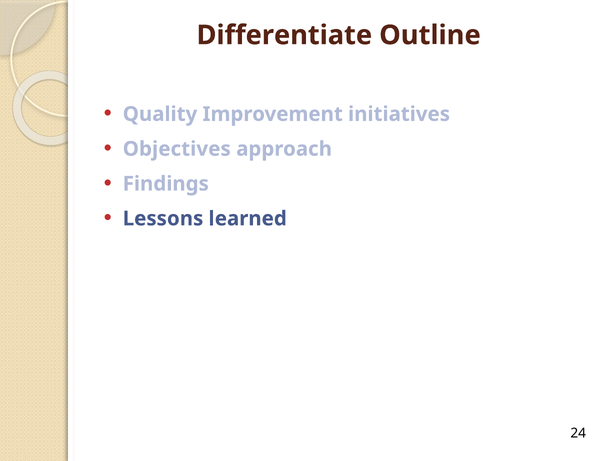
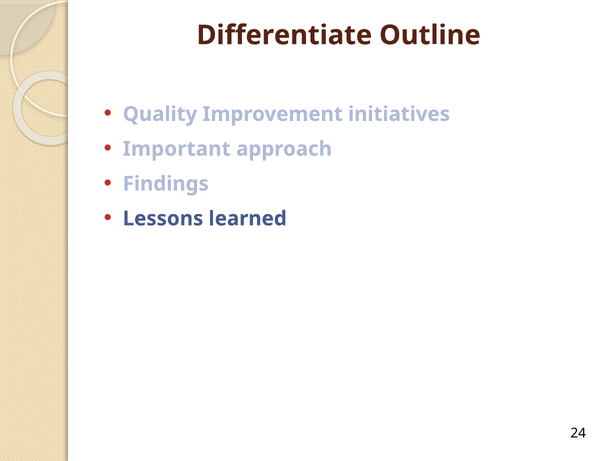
Objectives: Objectives -> Important
